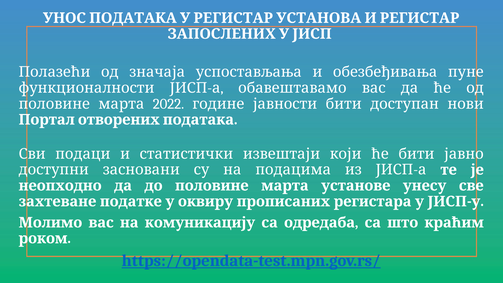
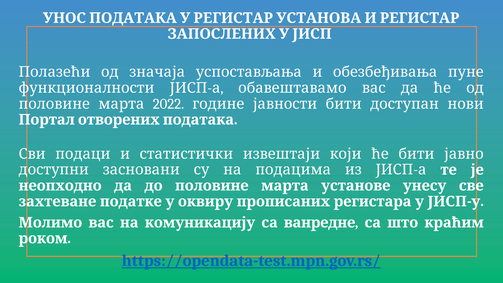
одредаба: одредаба -> ванредне
